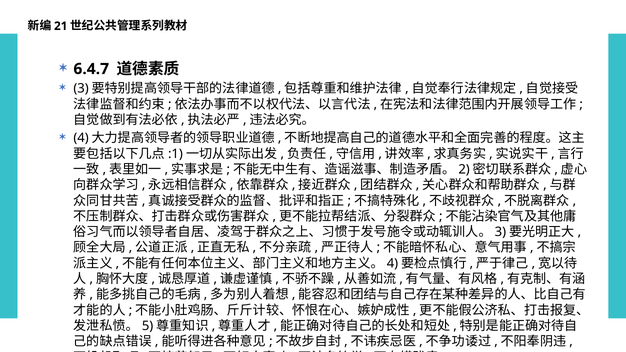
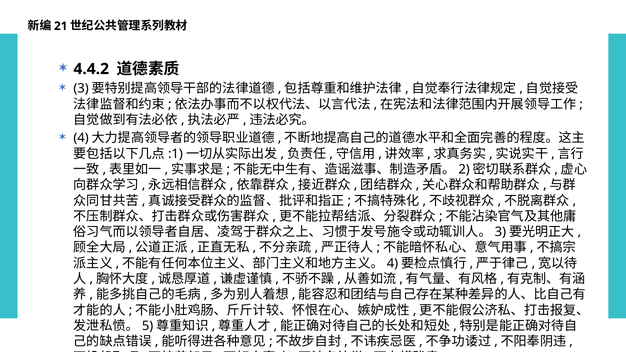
6.4.7: 6.4.7 -> 4.4.2
